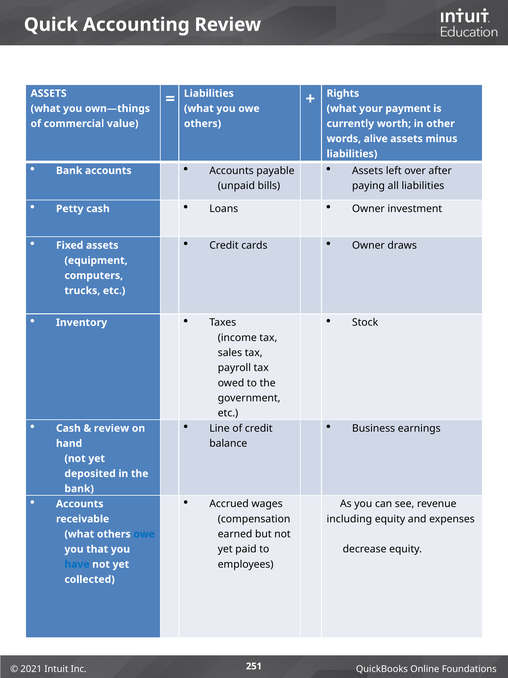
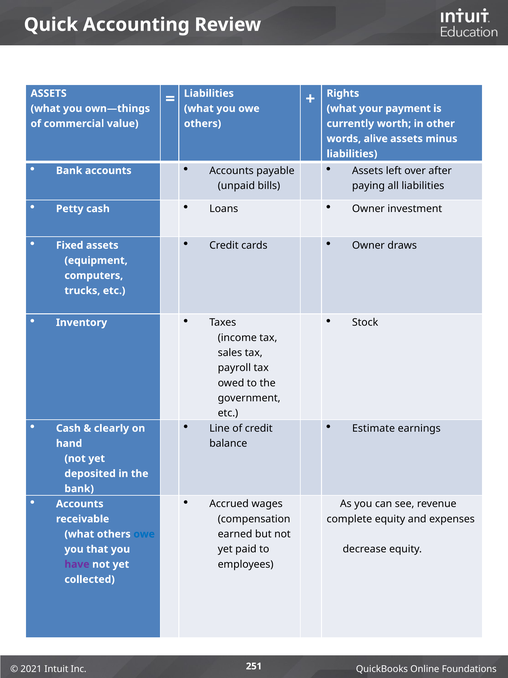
review at (111, 428): review -> clearly
Business: Business -> Estimate
including: including -> complete
have colour: blue -> purple
